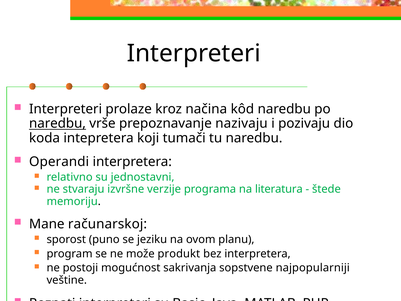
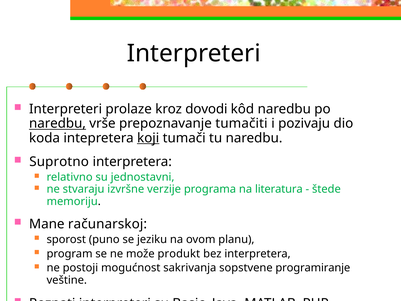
načina: načina -> dovodi
nazivaju: nazivaju -> tumačiti
koji underline: none -> present
Operandi: Operandi -> Suprotno
najpopularniji: najpopularniji -> programiranje
